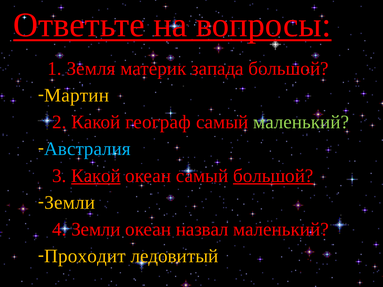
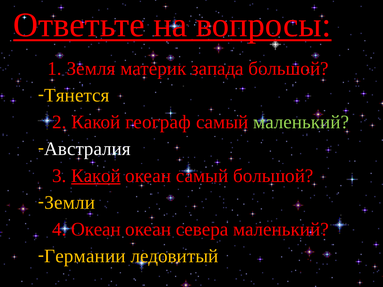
Мартин: Мартин -> Тянется
Австралия colour: light blue -> white
большой at (273, 176) underline: present -> none
4 Земли: Земли -> Океан
назвал: назвал -> севера
Проходит: Проходит -> Германии
